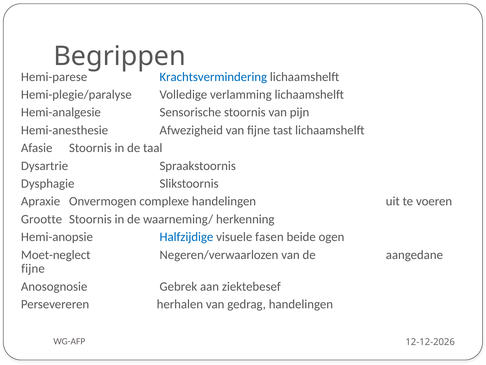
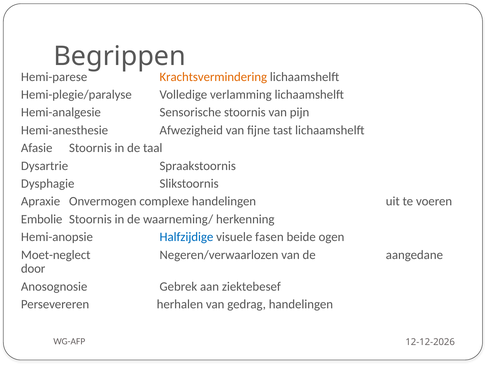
Krachtsvermindering colour: blue -> orange
Grootte: Grootte -> Embolie
fijne at (33, 268): fijne -> door
